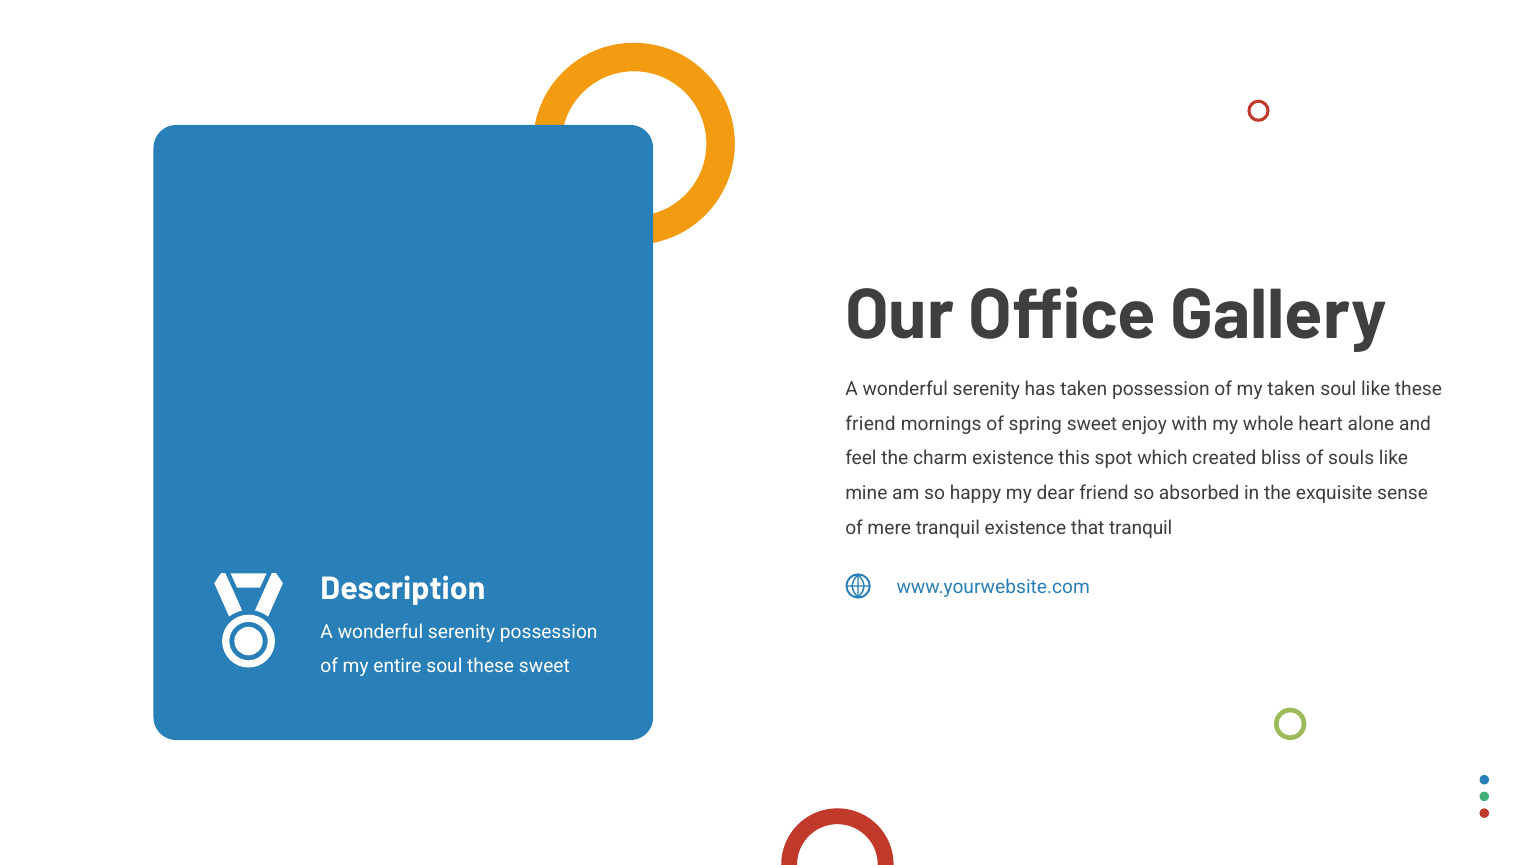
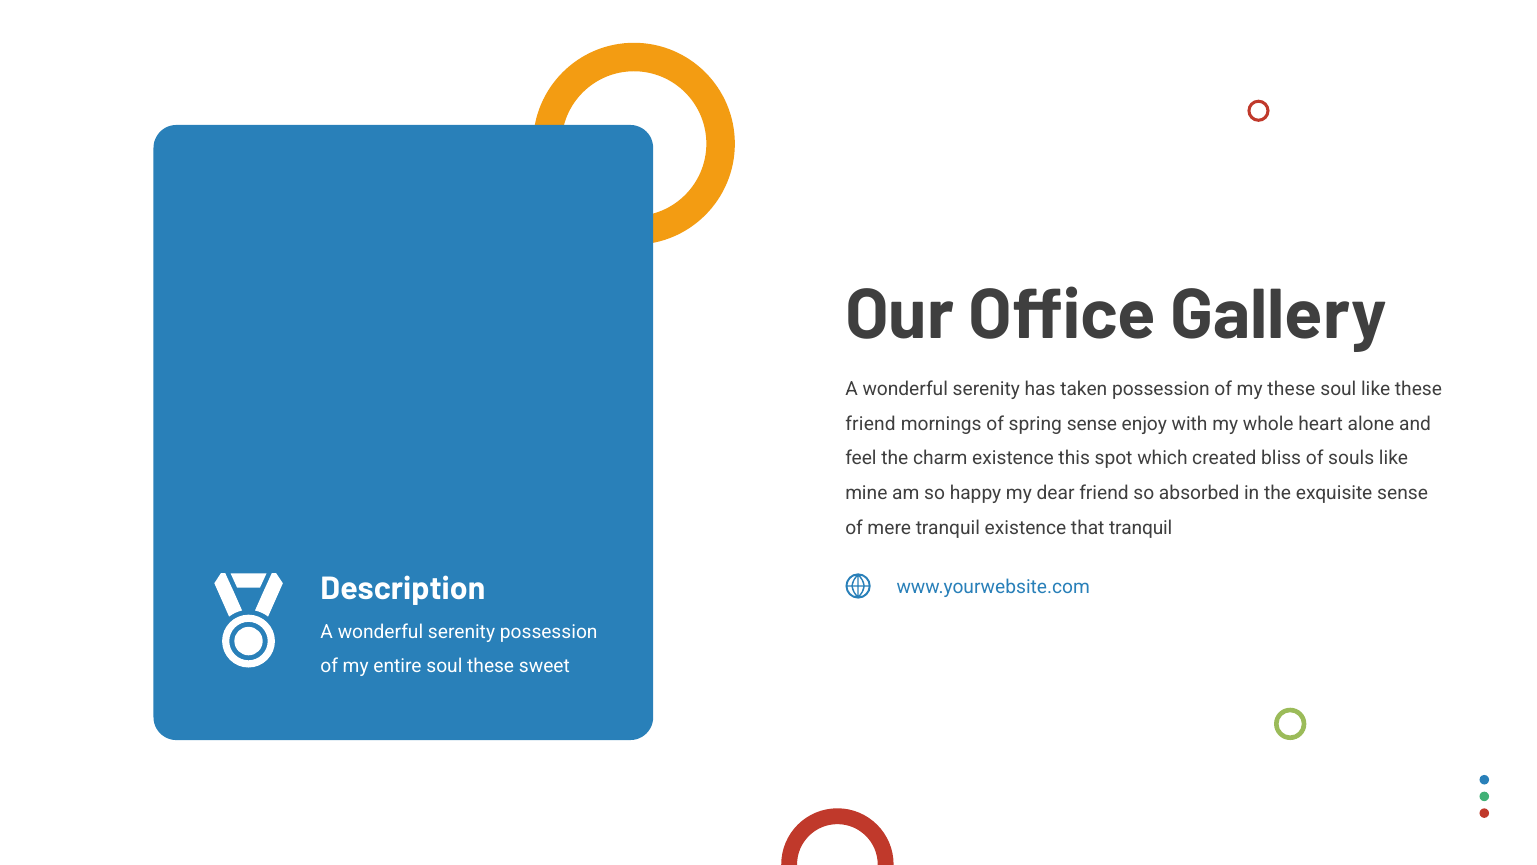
my taken: taken -> these
spring sweet: sweet -> sense
